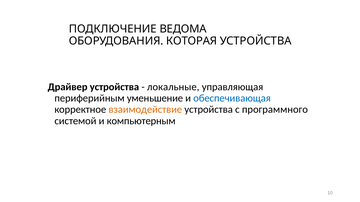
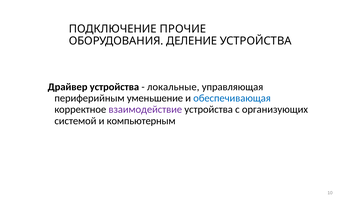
ВЕДОМА: ВЕДОМА -> ПРОЧИЕ
КОТОРАЯ: КОТОРАЯ -> ДЕЛЕНИЕ
взаимодействие colour: orange -> purple
программного: программного -> организующих
